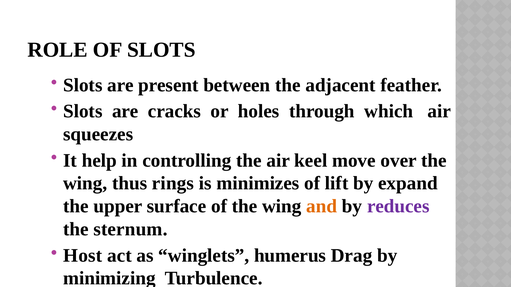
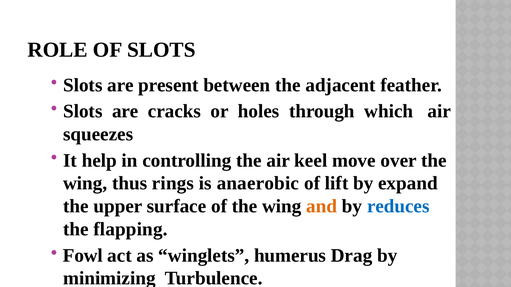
minimizes: minimizes -> anaerobic
reduces colour: purple -> blue
sternum: sternum -> flapping
Host: Host -> Fowl
